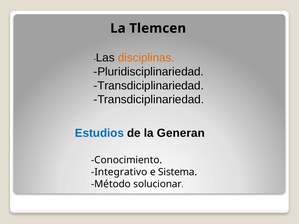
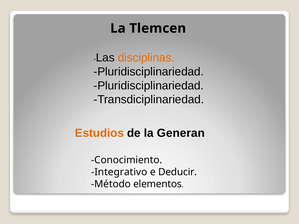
Transdiciplinariedad at (149, 86): Transdiciplinariedad -> Pluridisciplinariedad
Estudios colour: blue -> orange
Sistema: Sistema -> Deducir
solucionar: solucionar -> elementos
